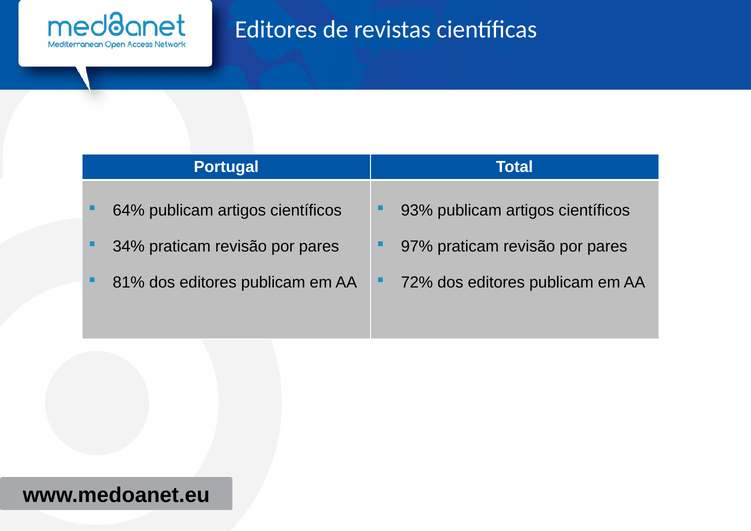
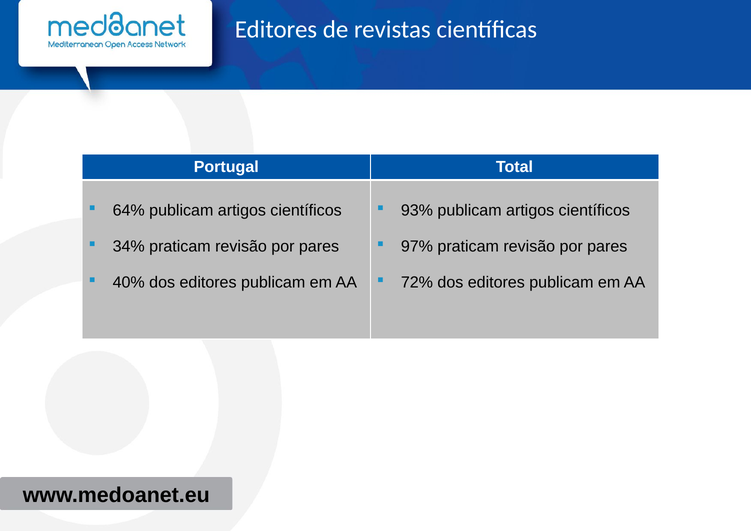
81%: 81% -> 40%
